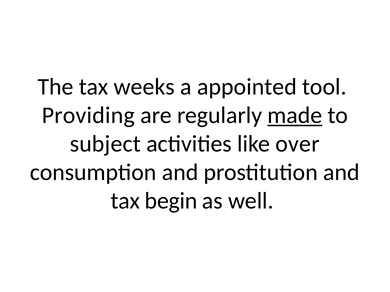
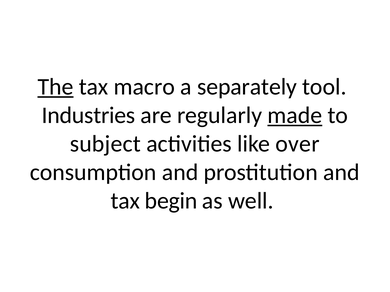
The underline: none -> present
weeks: weeks -> macro
appointed: appointed -> separately
Providing: Providing -> Industries
